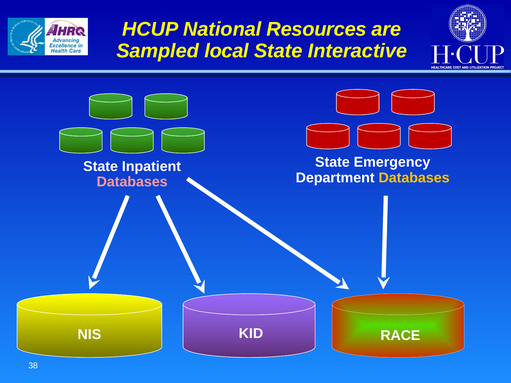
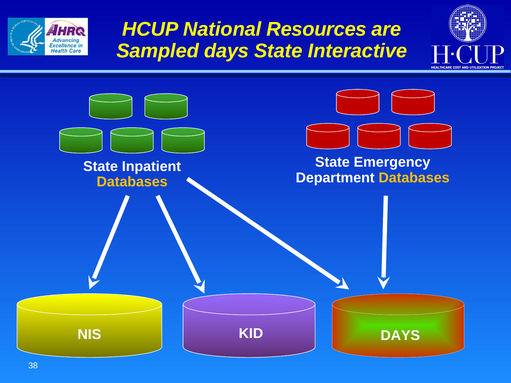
Sampled local: local -> days
Databases at (132, 182) colour: pink -> yellow
KID RACE: RACE -> DAYS
